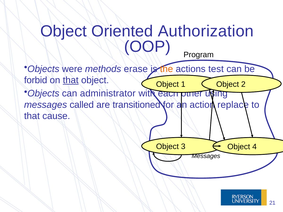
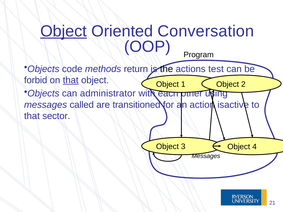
Object at (64, 31) underline: none -> present
Authorization: Authorization -> Conversation
were: were -> code
erase: erase -> return
the colour: orange -> black
replace: replace -> isactive
cause: cause -> sector
